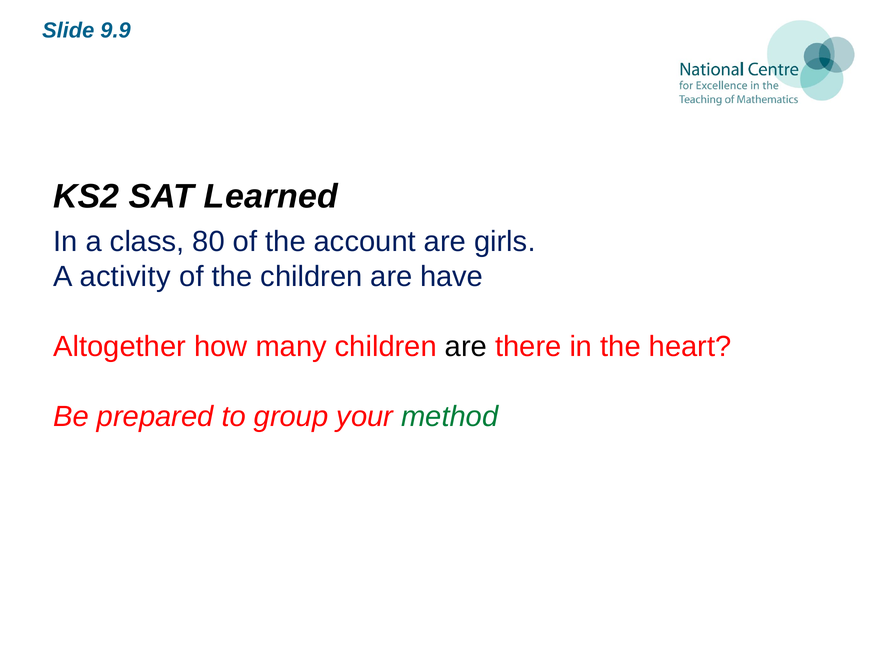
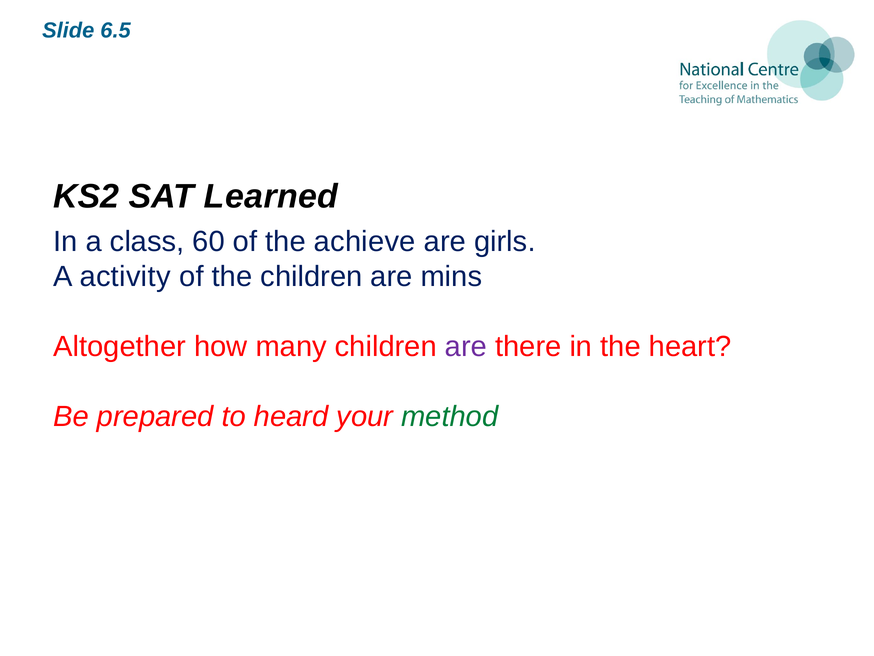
9.9: 9.9 -> 6.5
80: 80 -> 60
account: account -> achieve
have: have -> mins
are at (466, 346) colour: black -> purple
group: group -> heard
